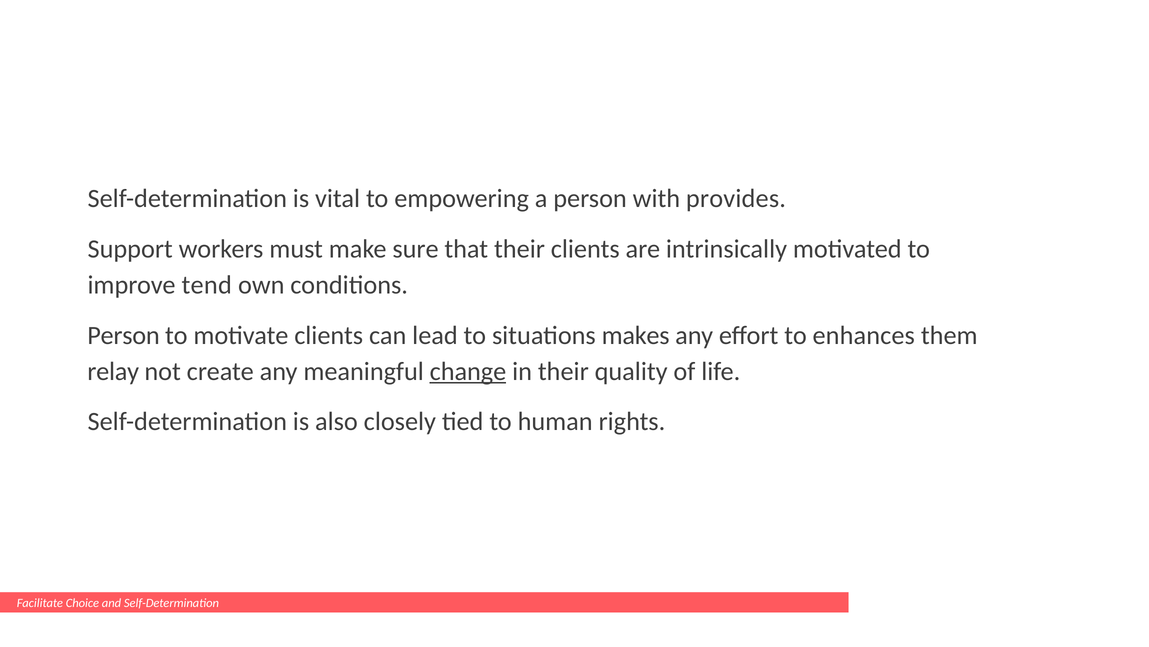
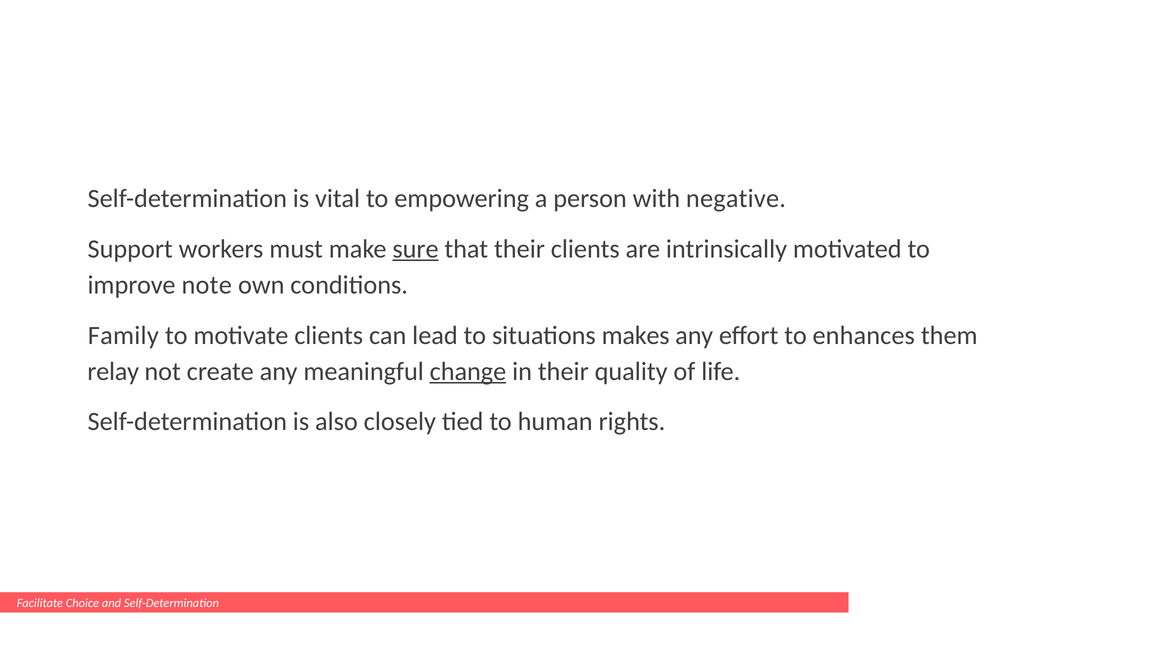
provides: provides -> negative
sure underline: none -> present
tend: tend -> note
Person at (124, 335): Person -> Family
